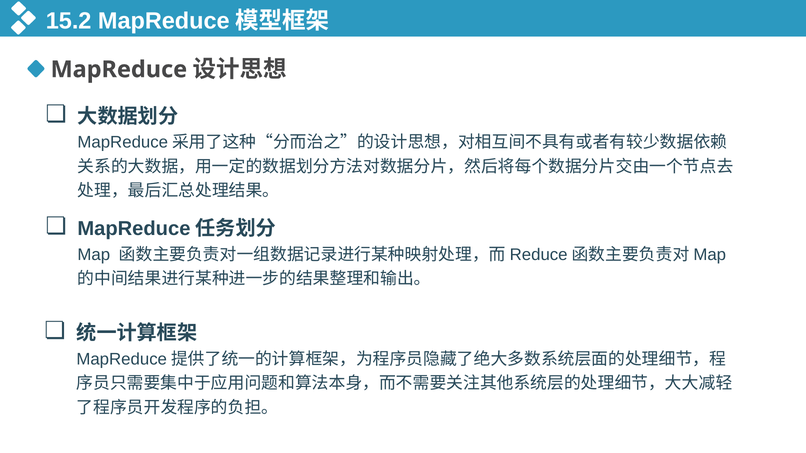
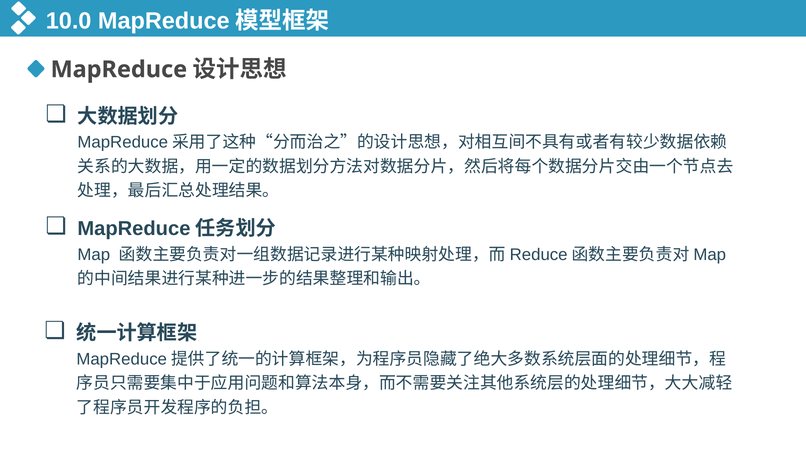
15.2: 15.2 -> 10.0
